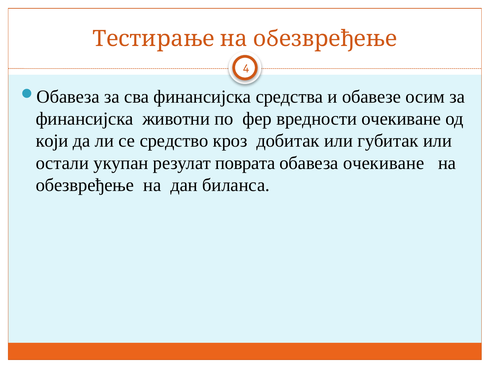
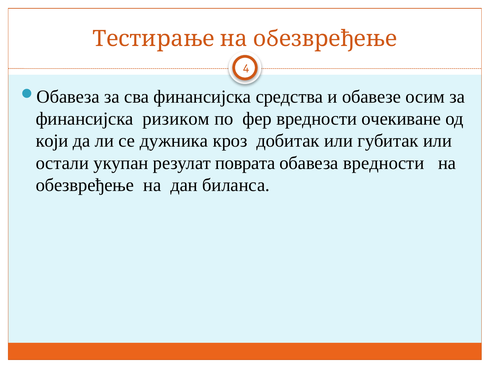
животни: животни -> ризиком
средство: средство -> дужника
обавеза очекиване: очекиване -> вредности
